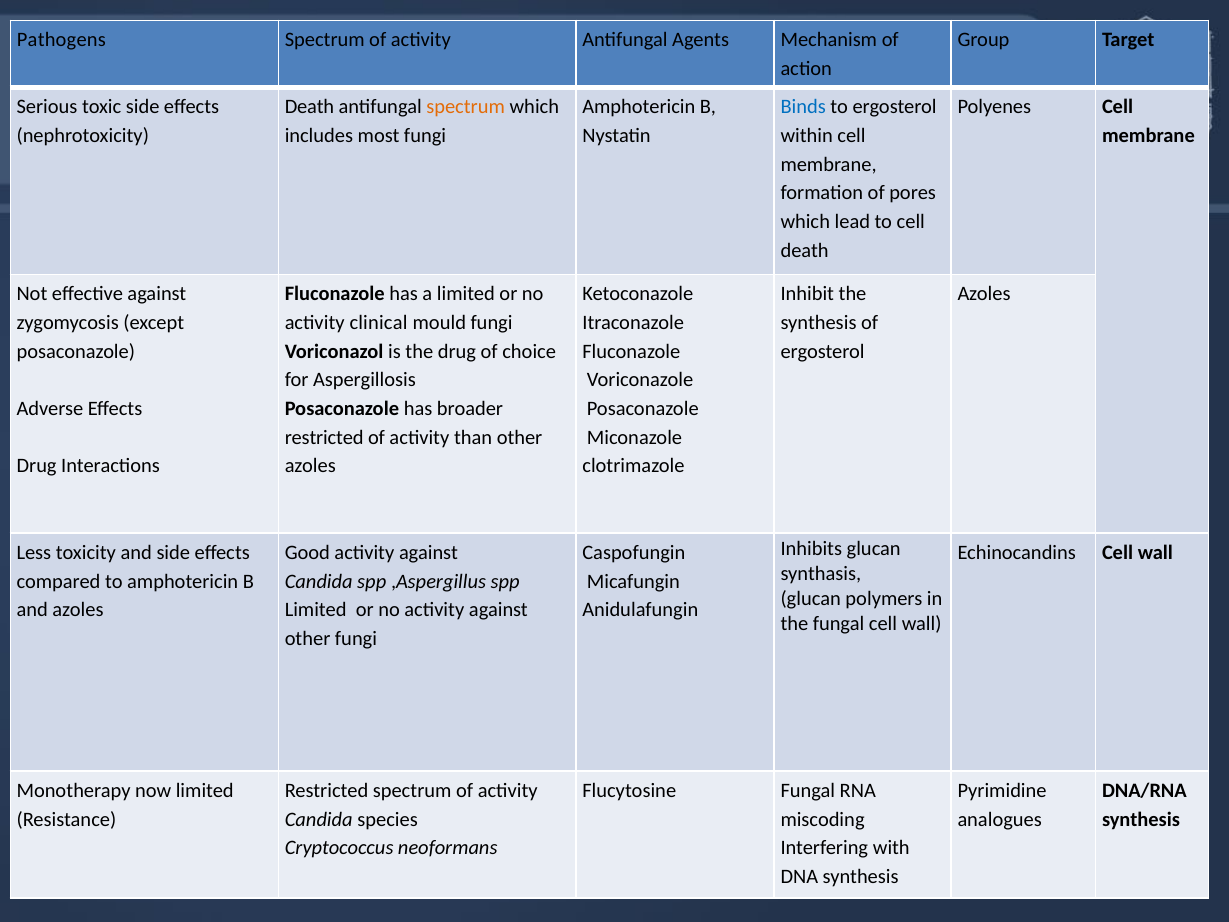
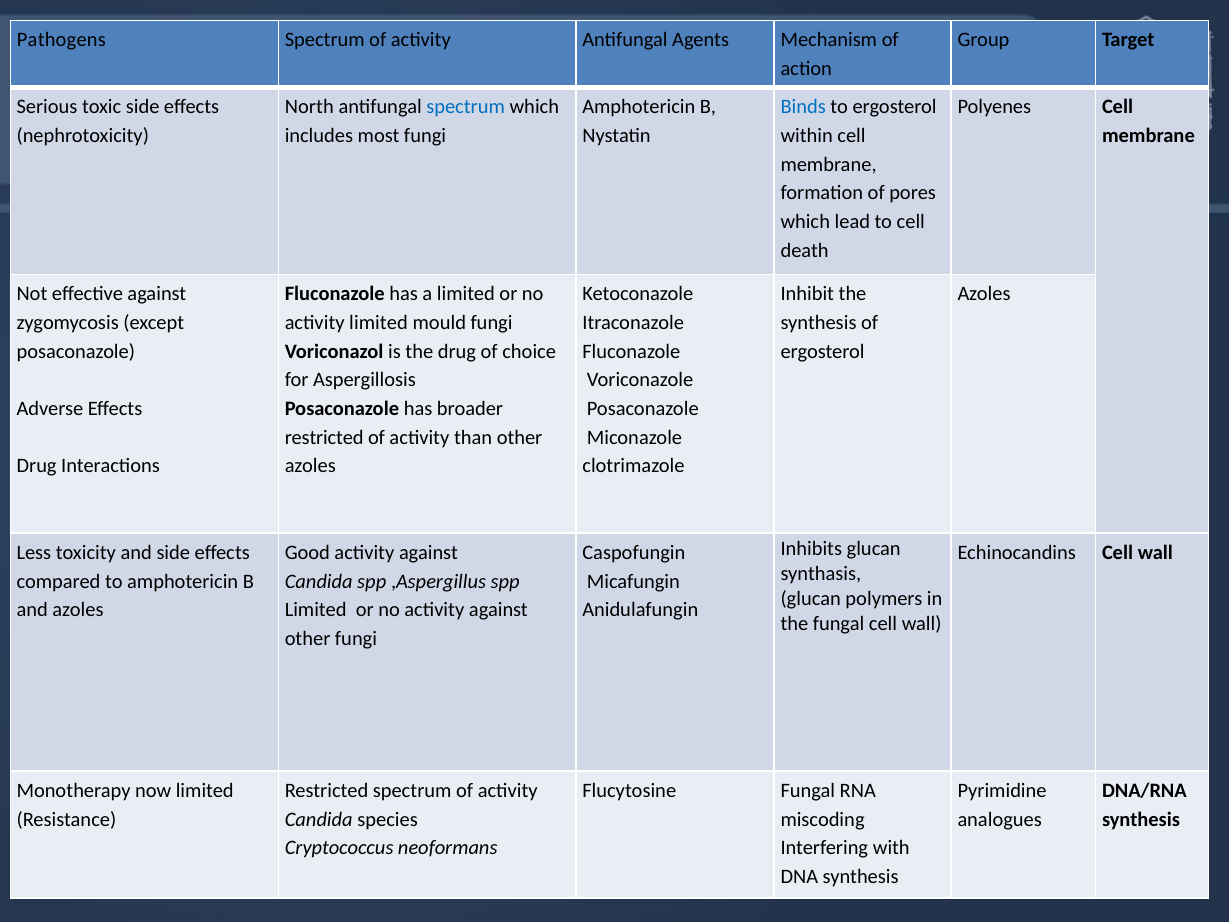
Death at (309, 107): Death -> North
spectrum at (466, 107) colour: orange -> blue
activity clinical: clinical -> limited
